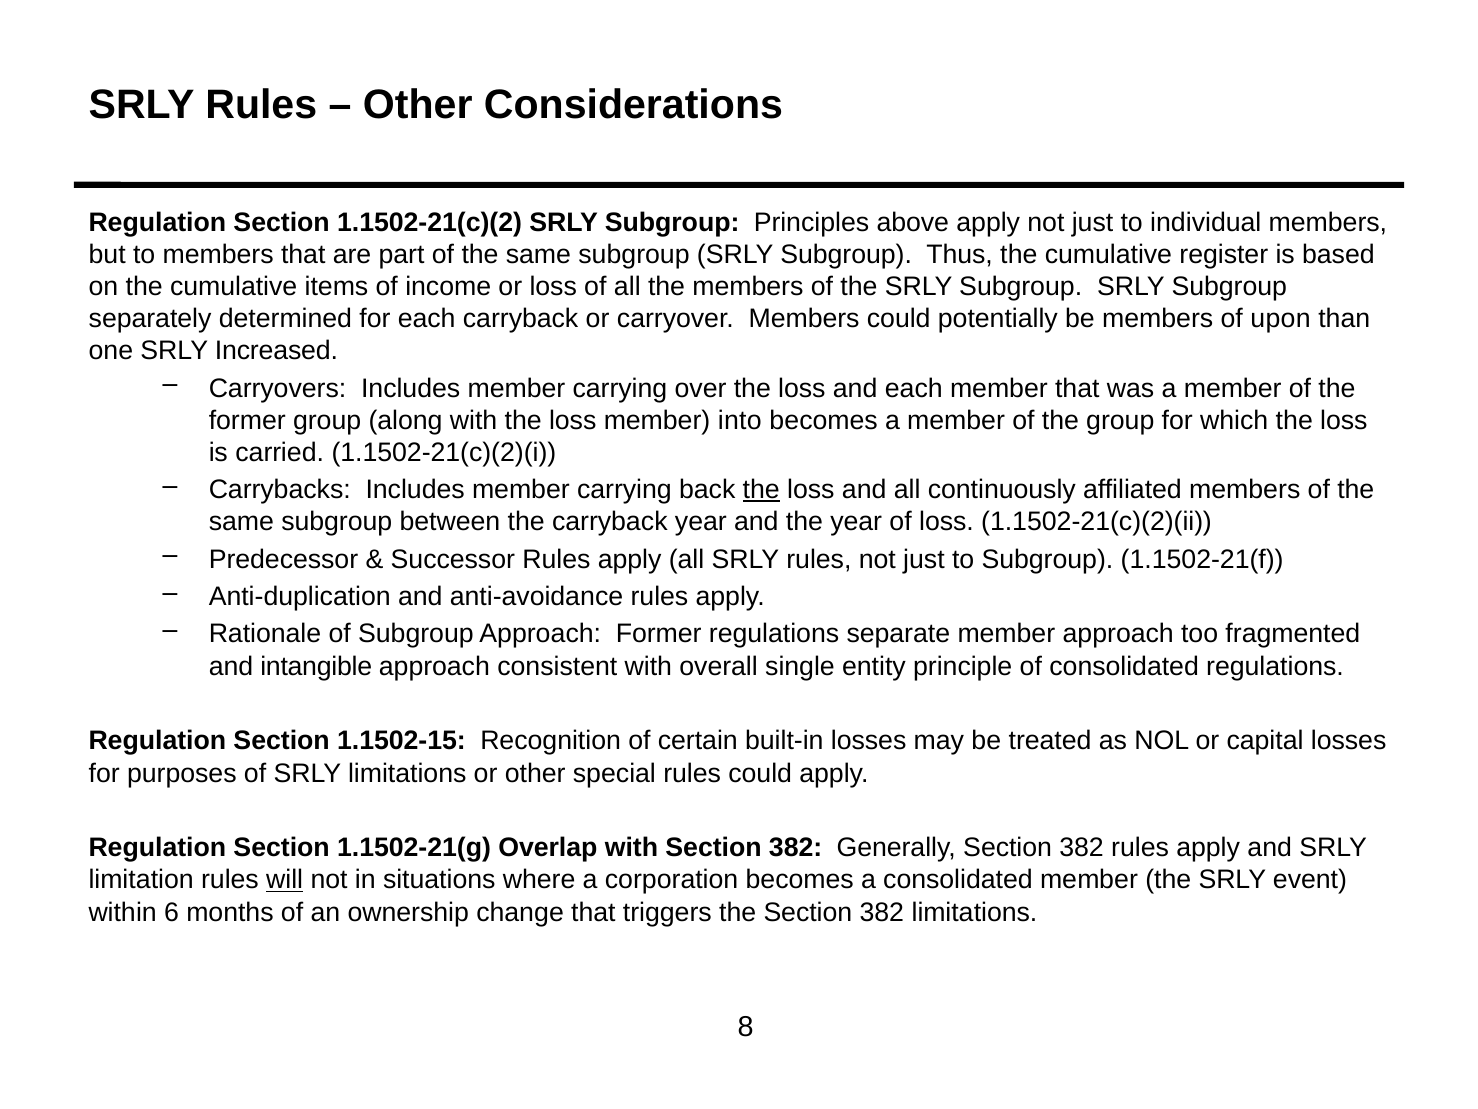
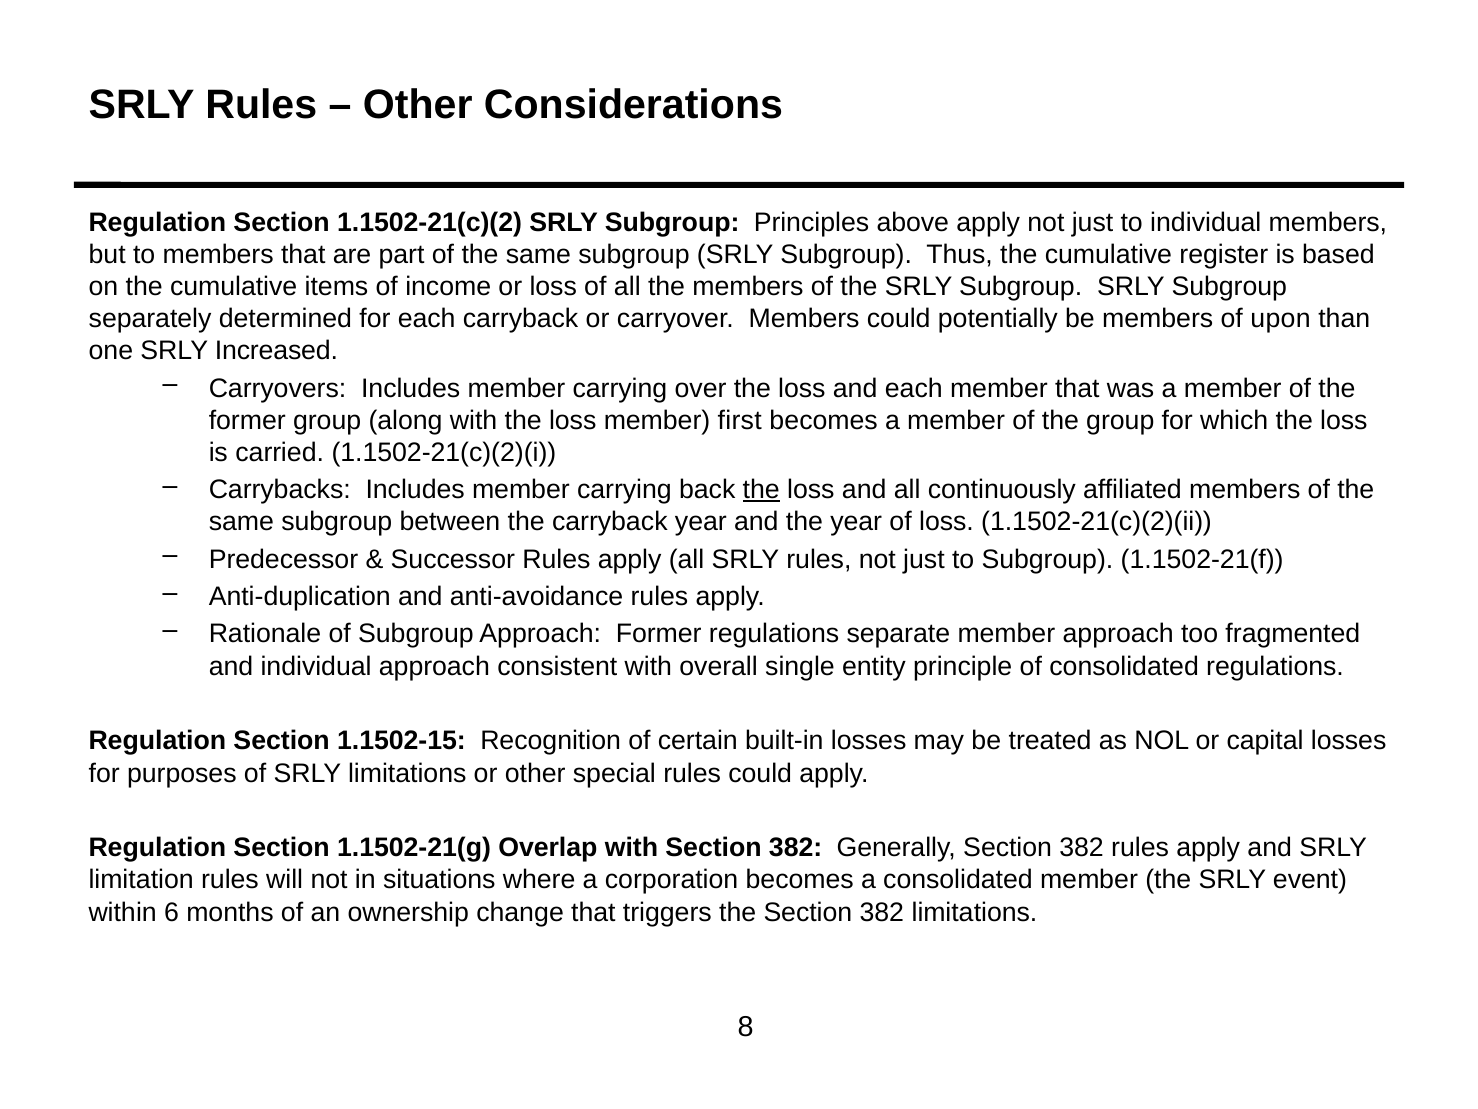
into: into -> first
and intangible: intangible -> individual
will underline: present -> none
